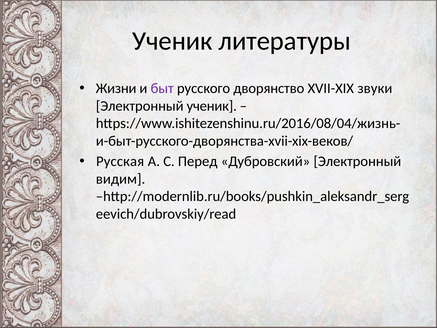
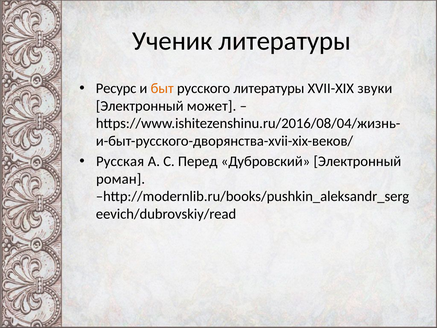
Жизни: Жизни -> Ресурс
быт colour: purple -> orange
русского дворянство: дворянство -> литературы
Электронный ученик: ученик -> может
видим: видим -> роман
